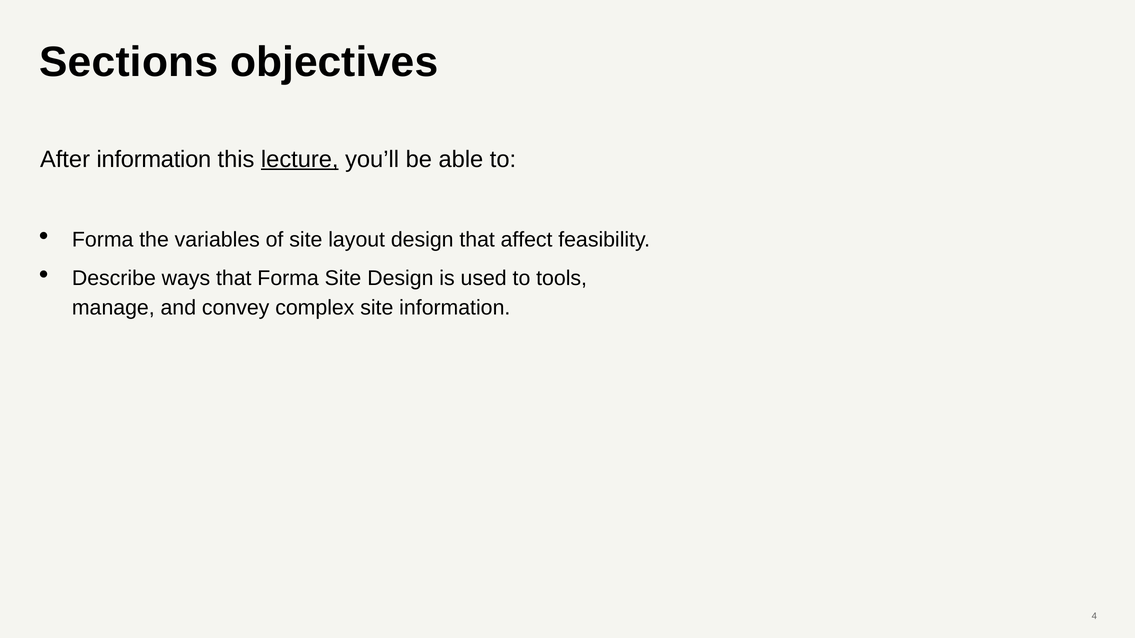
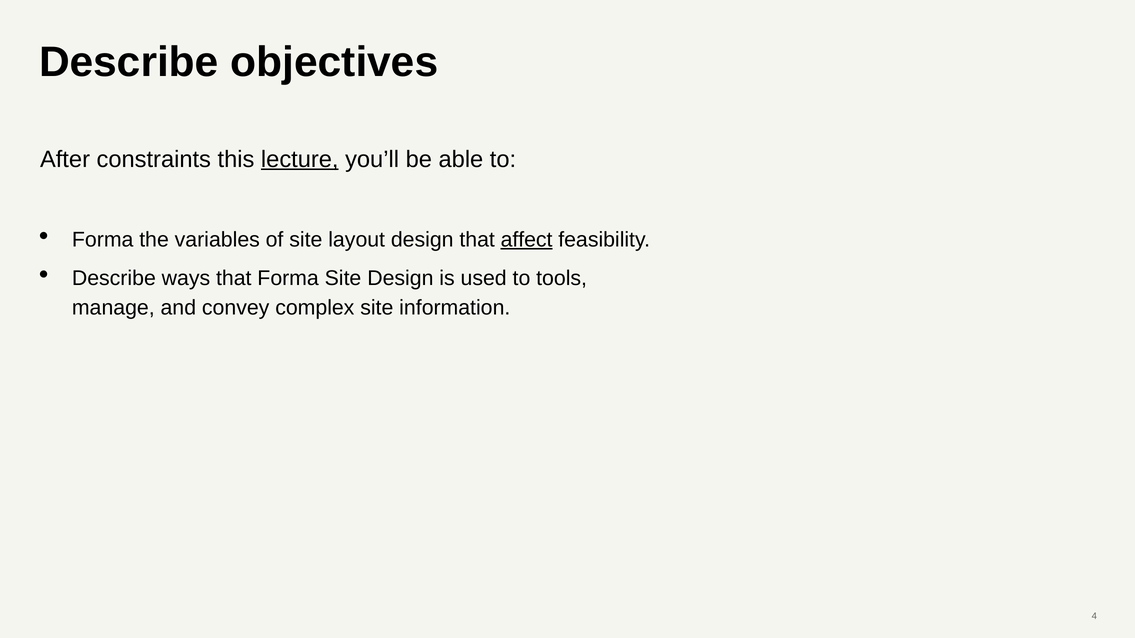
Sections at (129, 62): Sections -> Describe
After information: information -> constraints
affect underline: none -> present
